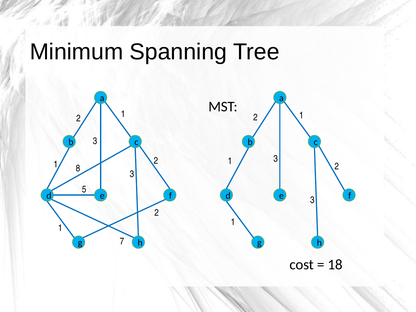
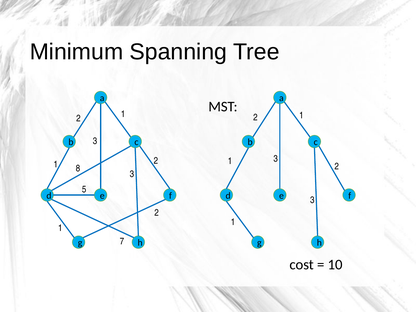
18: 18 -> 10
